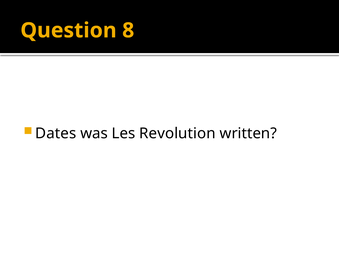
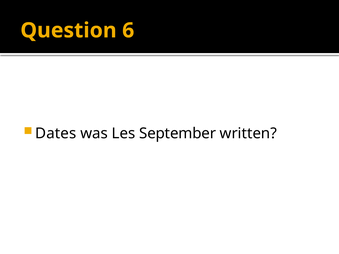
8: 8 -> 6
Revolution: Revolution -> September
